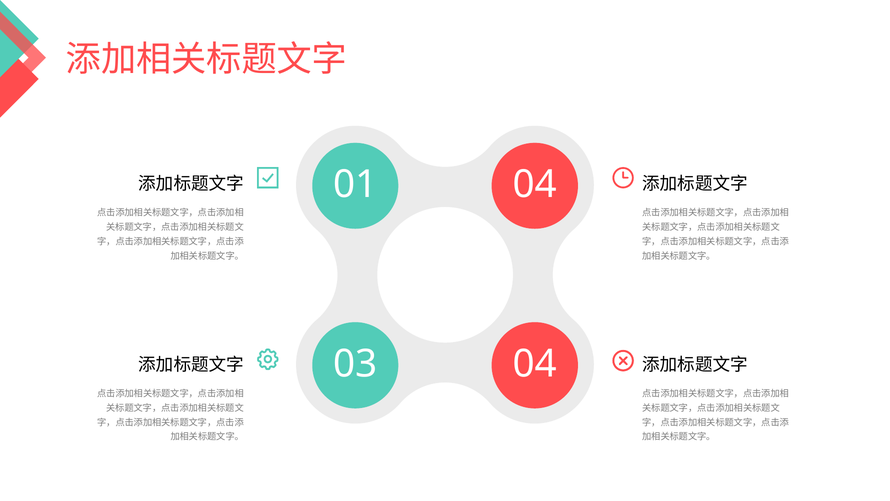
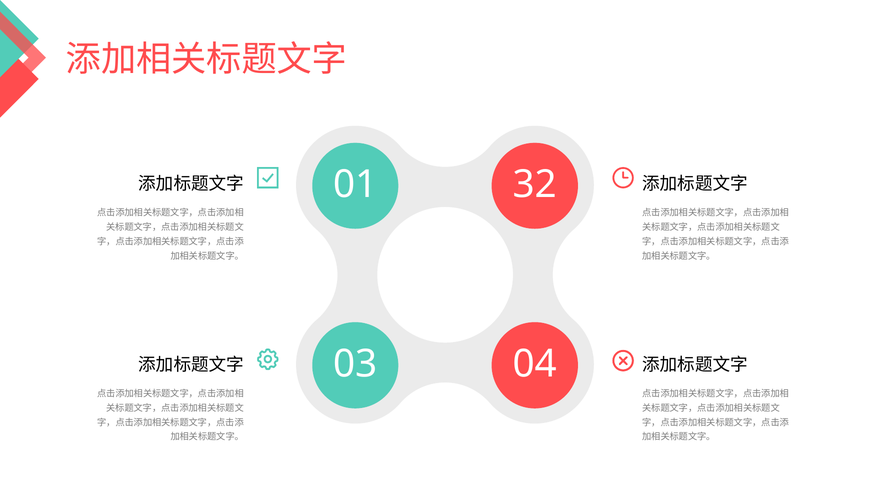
01 04: 04 -> 32
